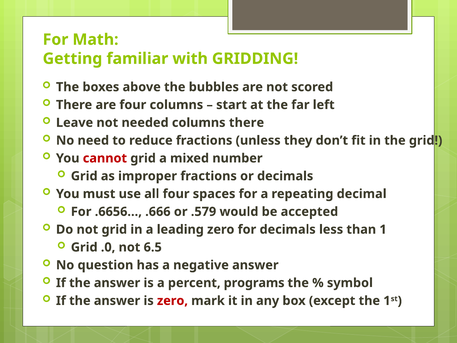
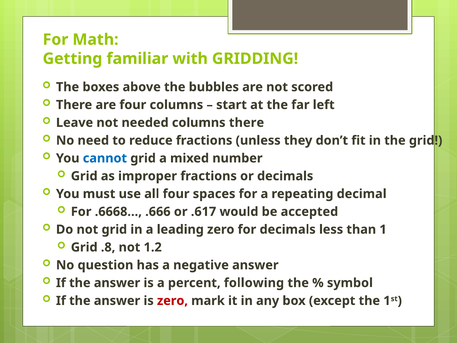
cannot colour: red -> blue
.6656…: .6656… -> .6668…
.579: .579 -> .617
.0: .0 -> .8
6.5: 6.5 -> 1.2
programs: programs -> following
